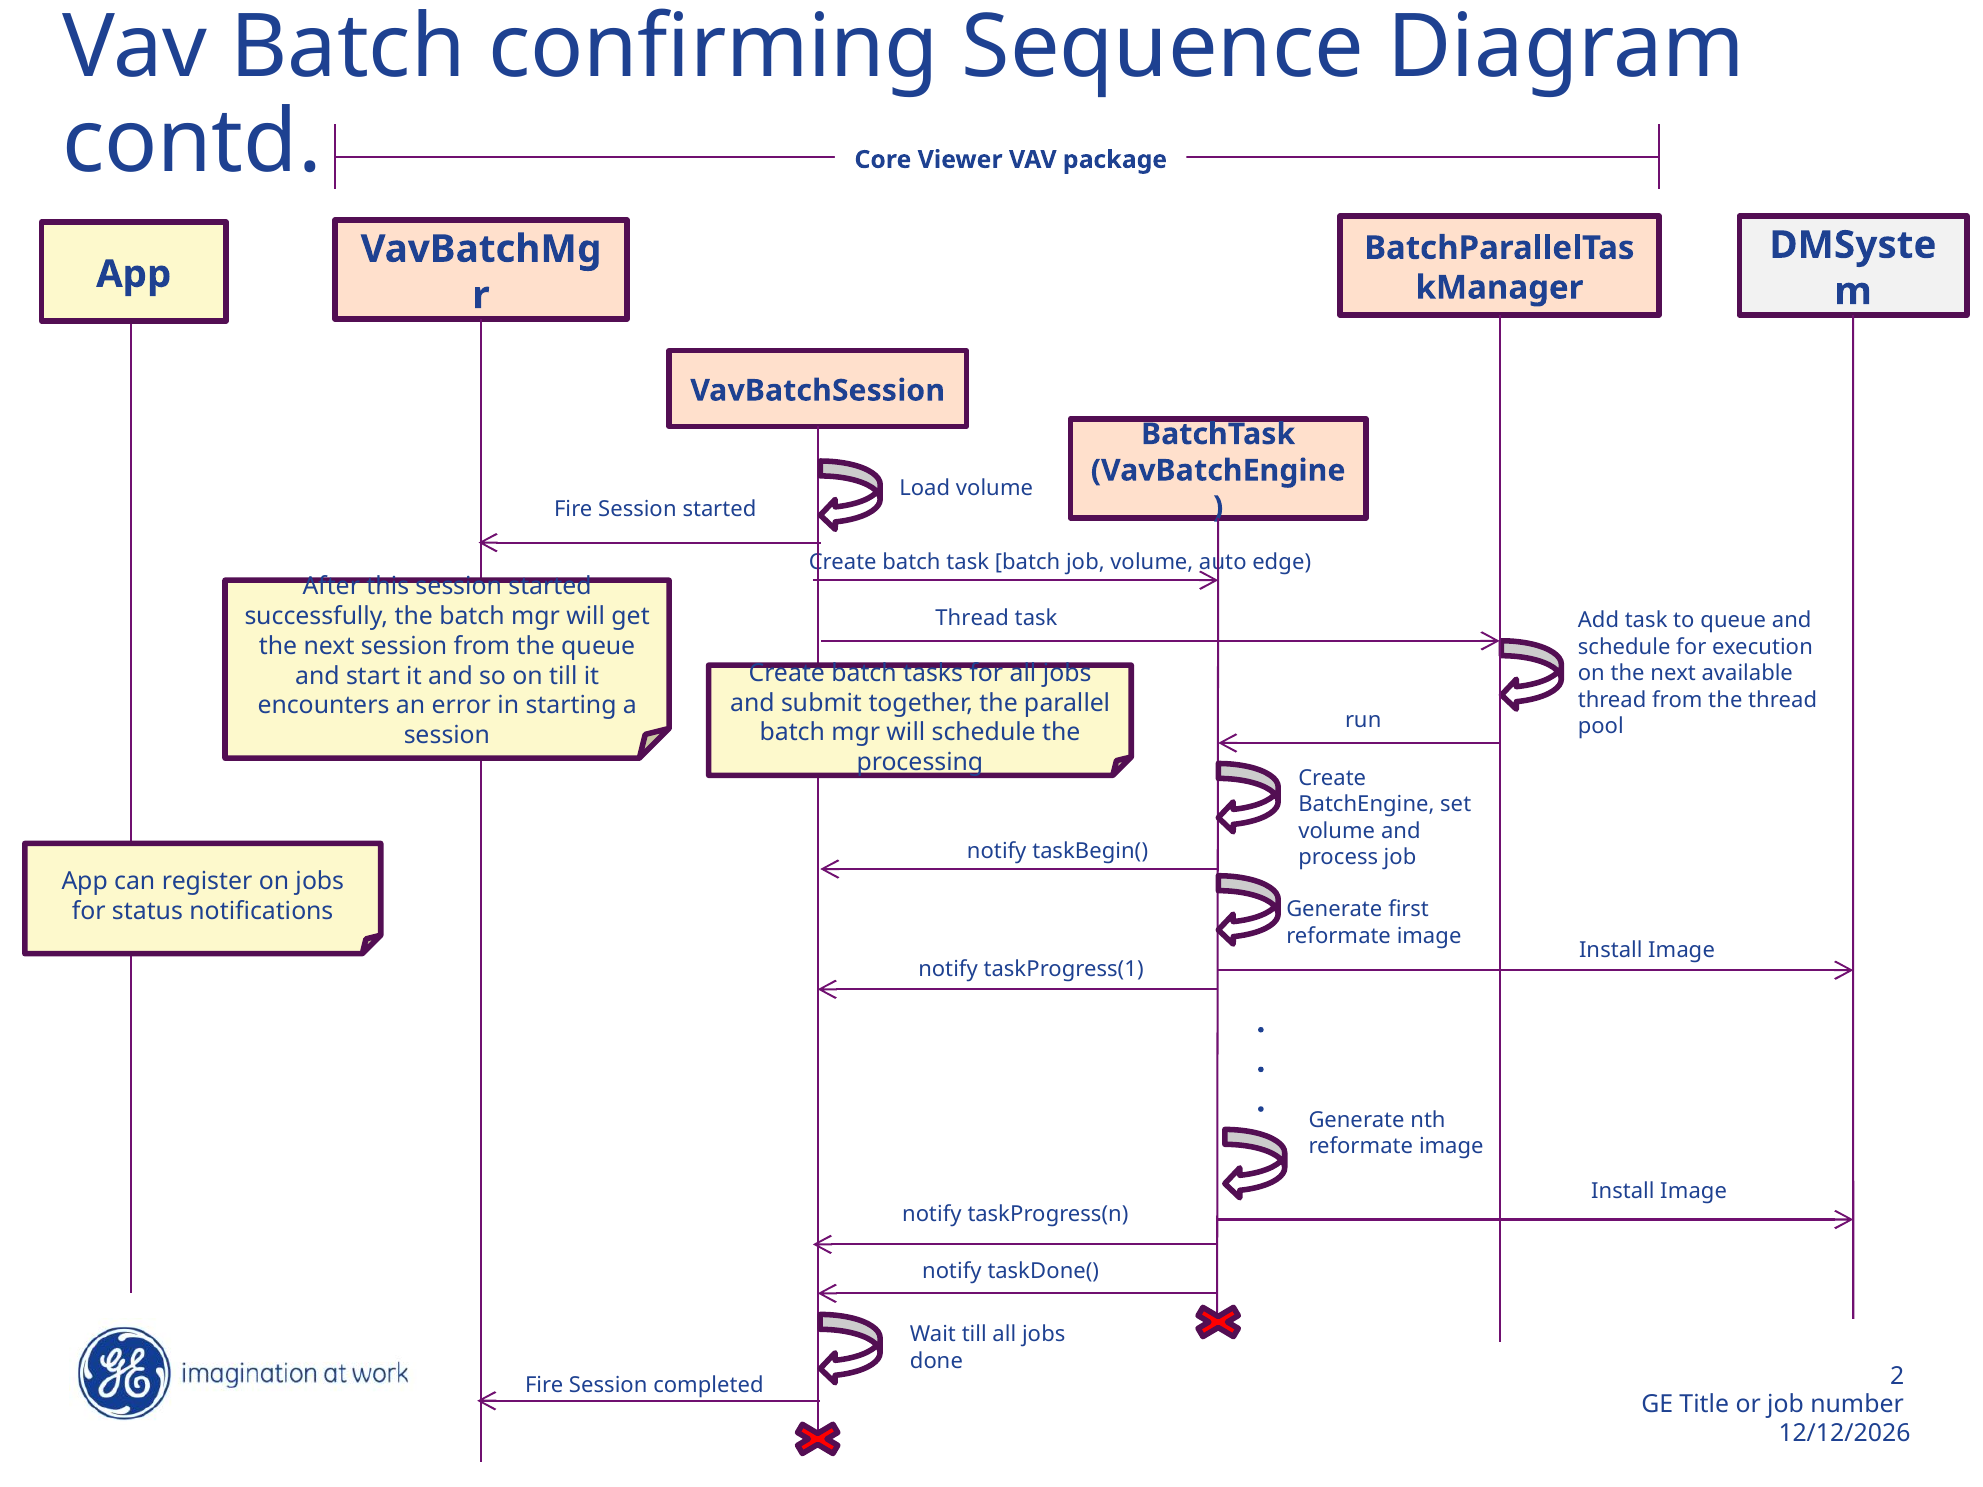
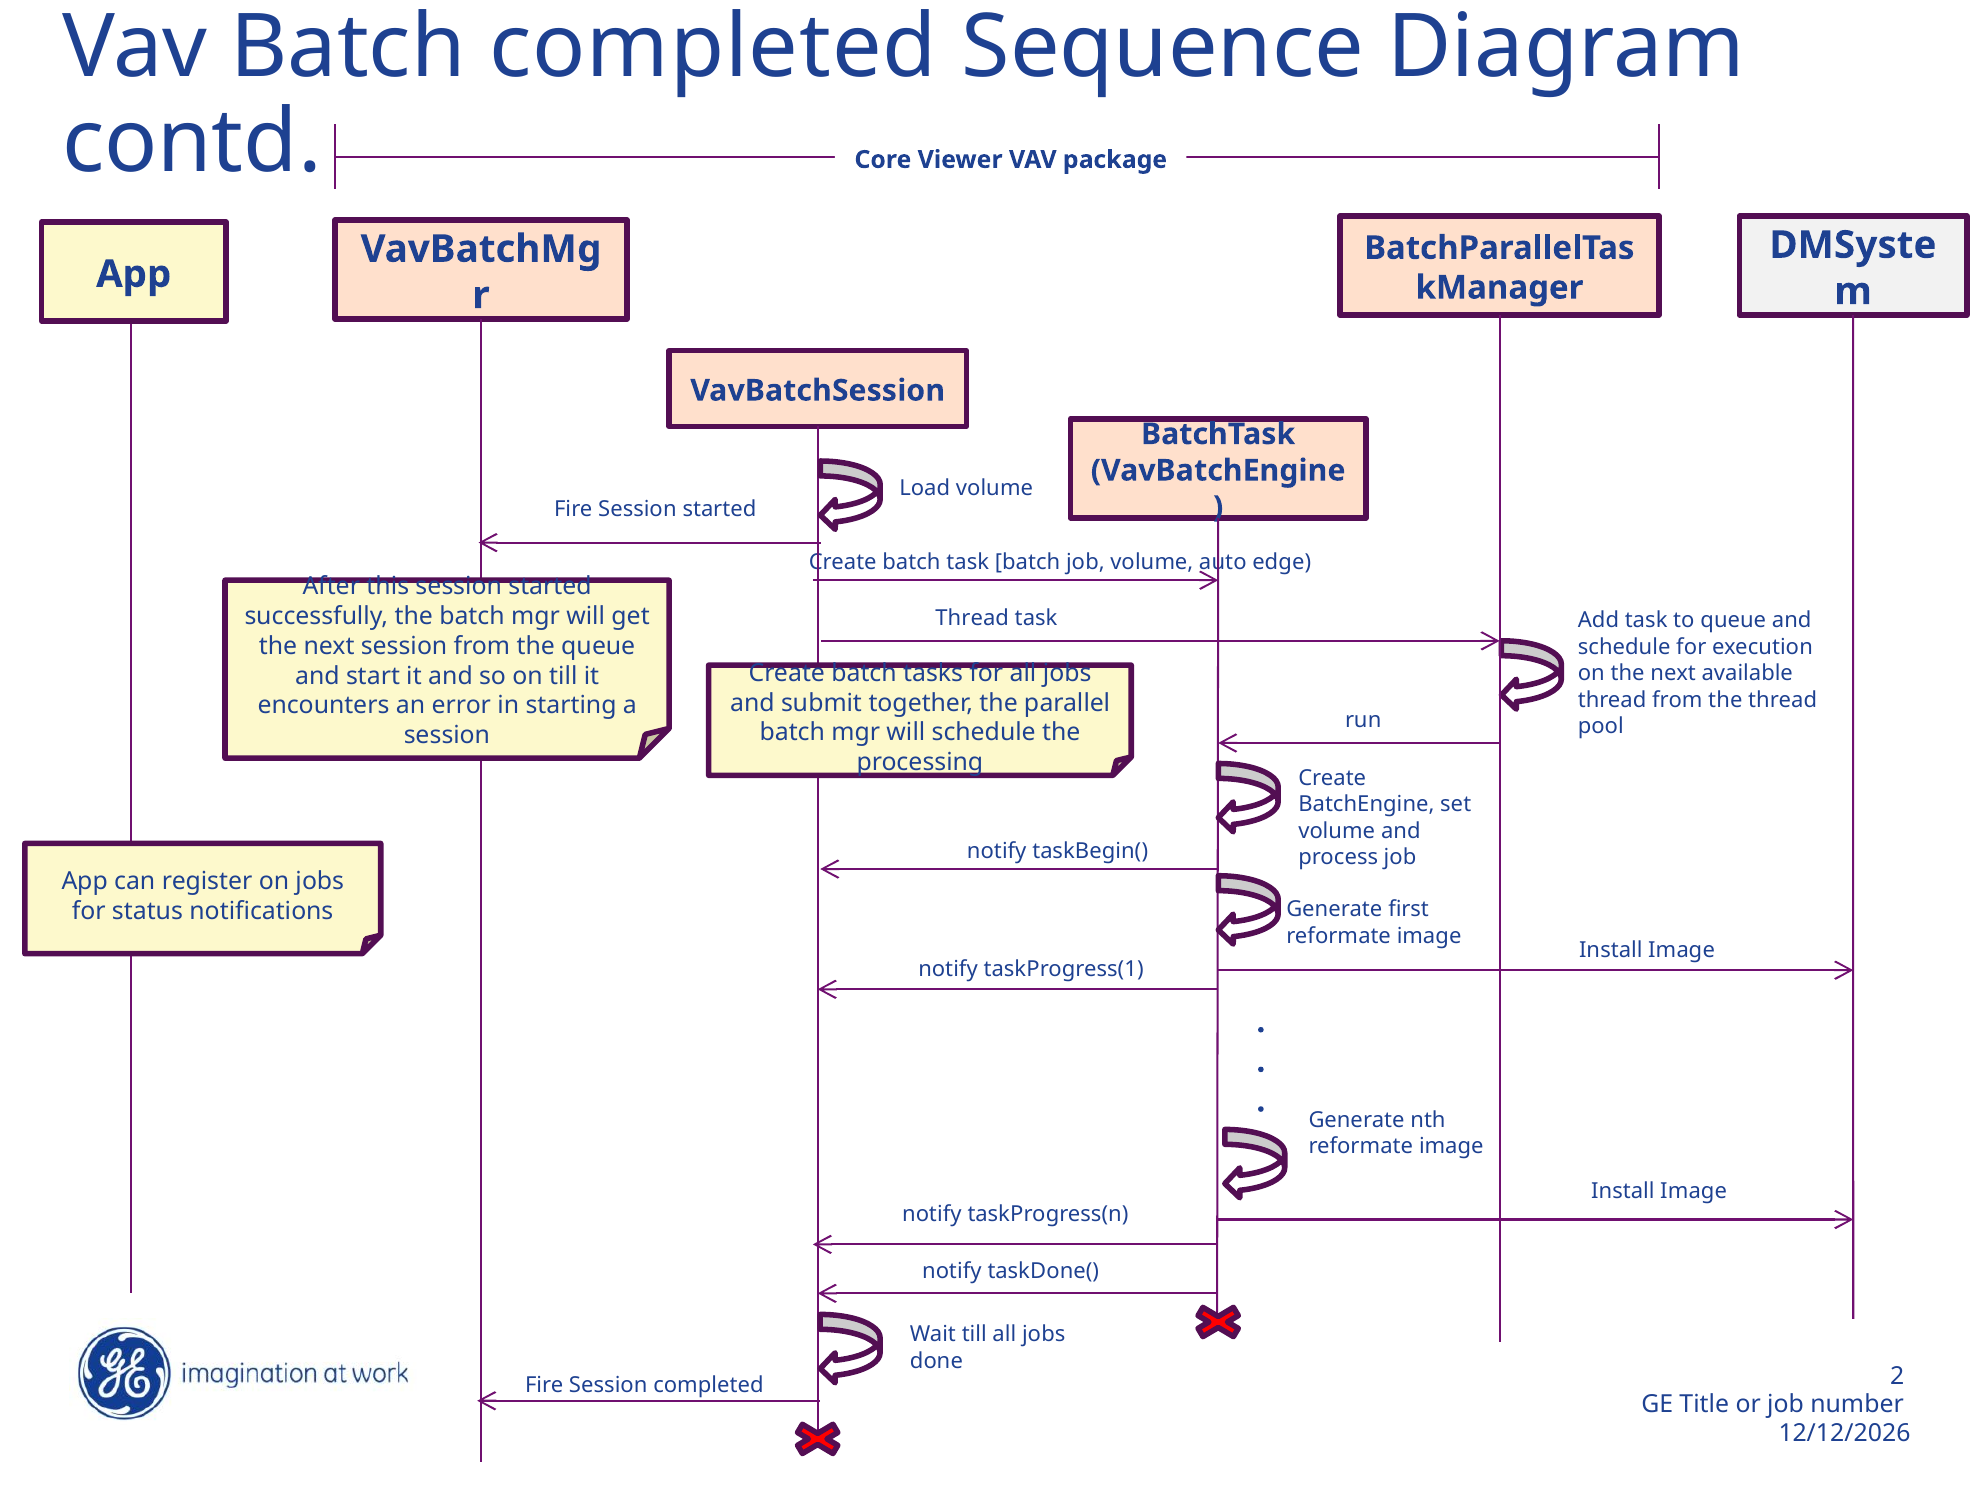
Batch confirming: confirming -> completed
